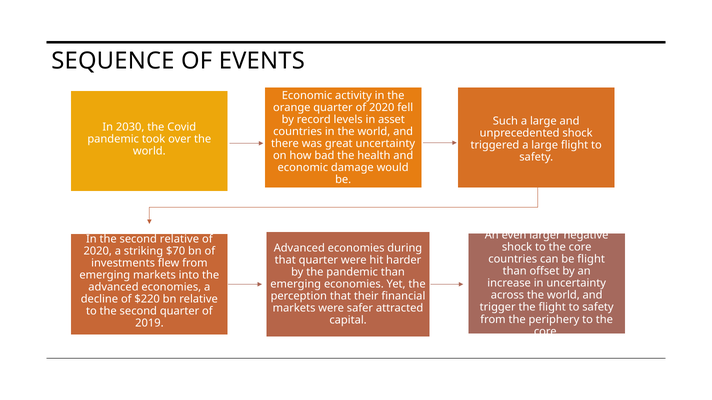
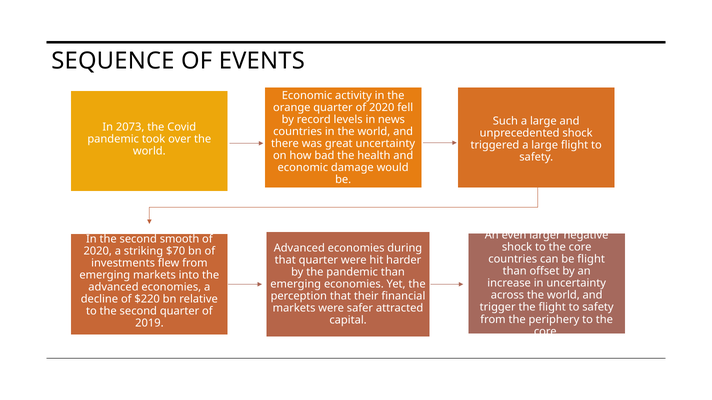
asset: asset -> news
2030: 2030 -> 2073
second relative: relative -> smooth
